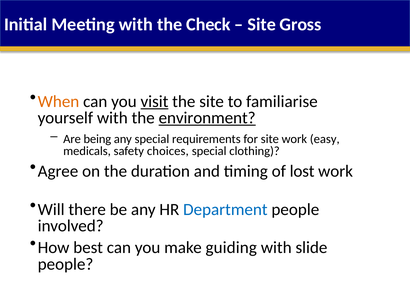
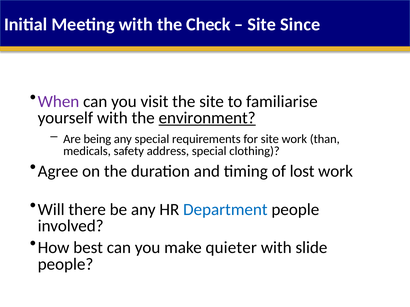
Gross: Gross -> Since
When colour: orange -> purple
visit underline: present -> none
easy: easy -> than
choices: choices -> address
guiding: guiding -> quieter
